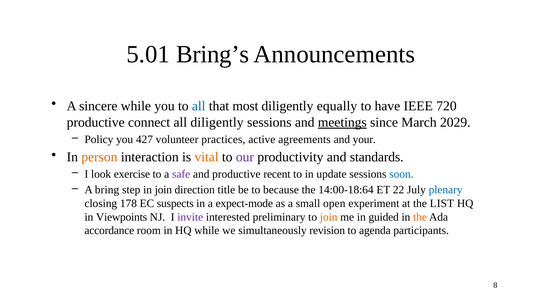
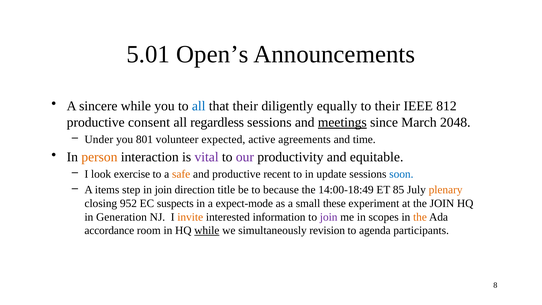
Bring’s: Bring’s -> Open’s
that most: most -> their
to have: have -> their
720: 720 -> 812
connect: connect -> consent
all diligently: diligently -> regardless
2029: 2029 -> 2048
Policy: Policy -> Under
427: 427 -> 801
practices: practices -> expected
your: your -> time
vital colour: orange -> purple
standards: standards -> equitable
safe colour: purple -> orange
bring: bring -> items
14:00-18:64: 14:00-18:64 -> 14:00-18:49
22: 22 -> 85
plenary colour: blue -> orange
178: 178 -> 952
open: open -> these
the LIST: LIST -> JOIN
Viewpoints: Viewpoints -> Generation
invite colour: purple -> orange
preliminary: preliminary -> information
join at (329, 217) colour: orange -> purple
guided: guided -> scopes
while at (207, 230) underline: none -> present
